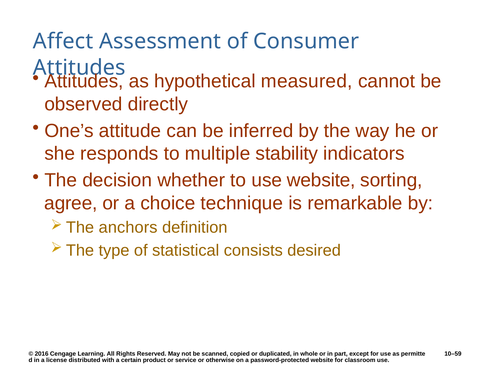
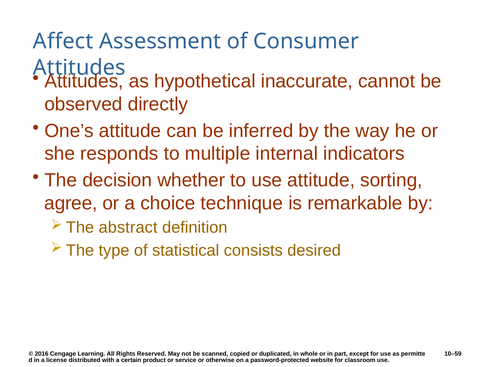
measured: measured -> inaccurate
stability: stability -> internal
use website: website -> attitude
anchors: anchors -> abstract
